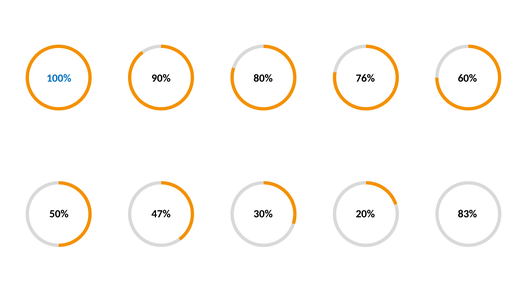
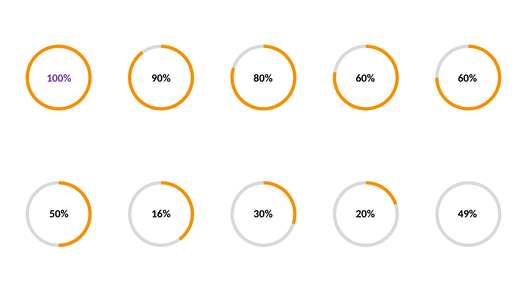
100% colour: blue -> purple
80% 76%: 76% -> 60%
47%: 47% -> 16%
83%: 83% -> 49%
